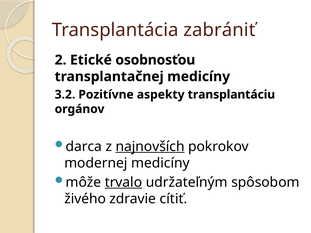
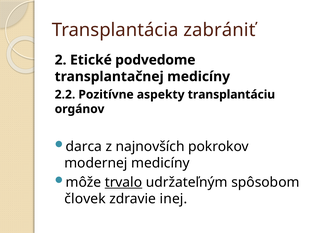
osobnosťou: osobnosťou -> podvedome
3.2: 3.2 -> 2.2
najnovších underline: present -> none
živého: živého -> človek
cítiť: cítiť -> inej
